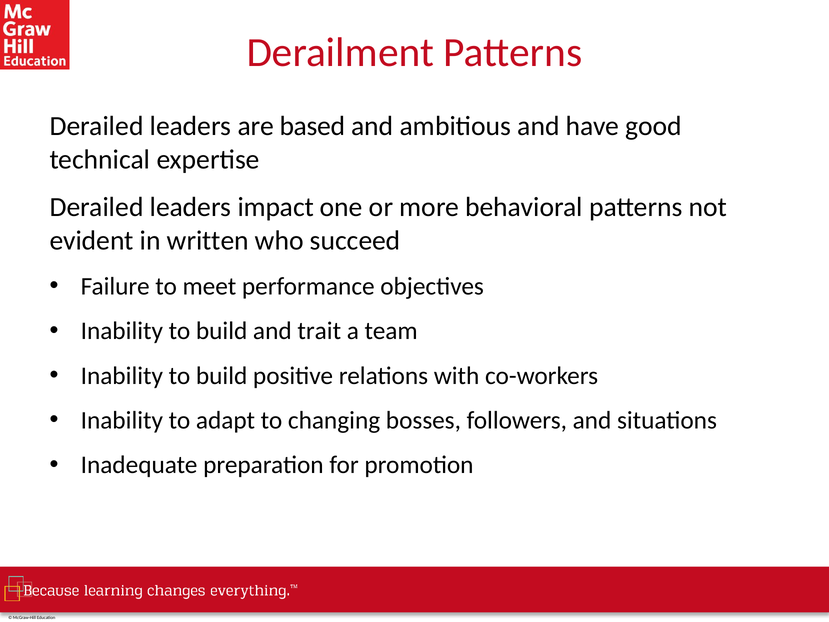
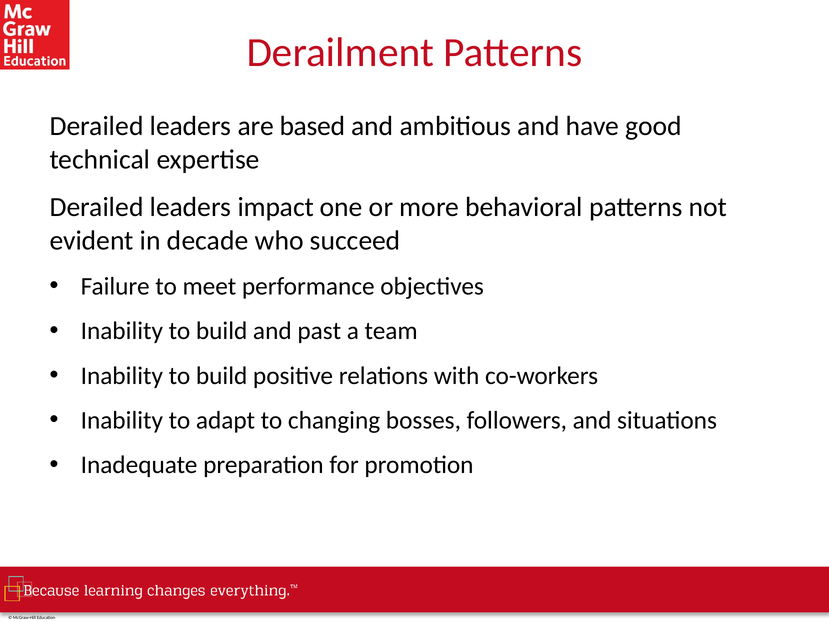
written: written -> decade
trait: trait -> past
